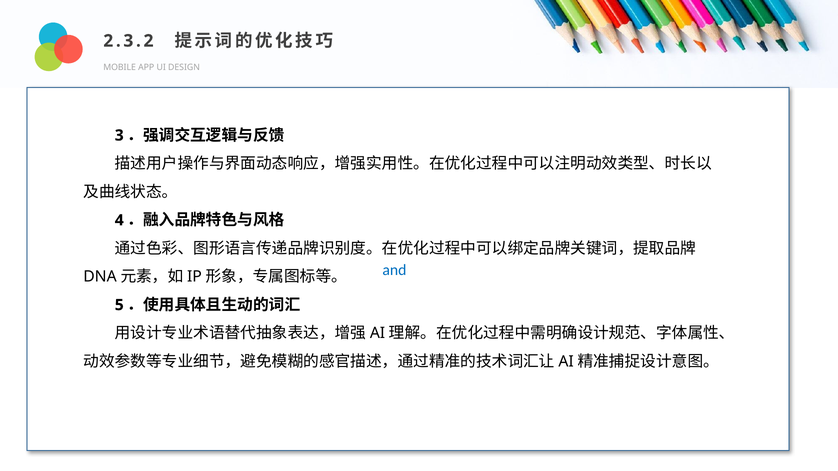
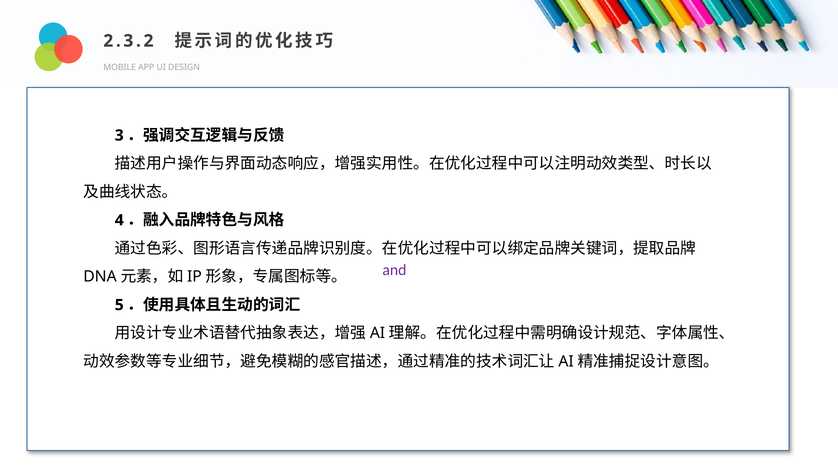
and colour: blue -> purple
